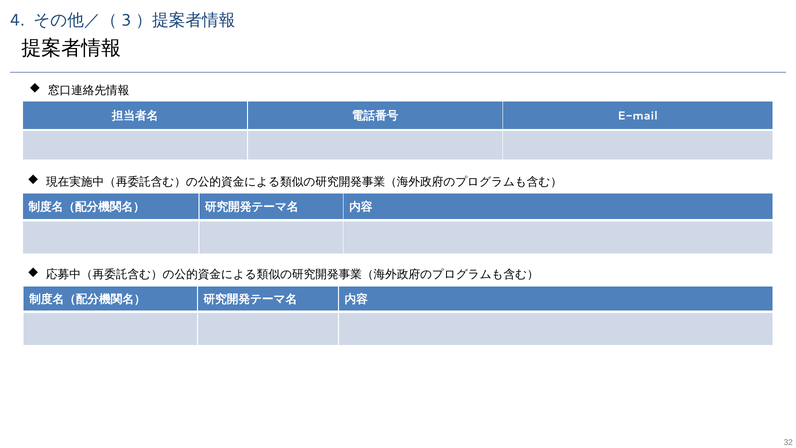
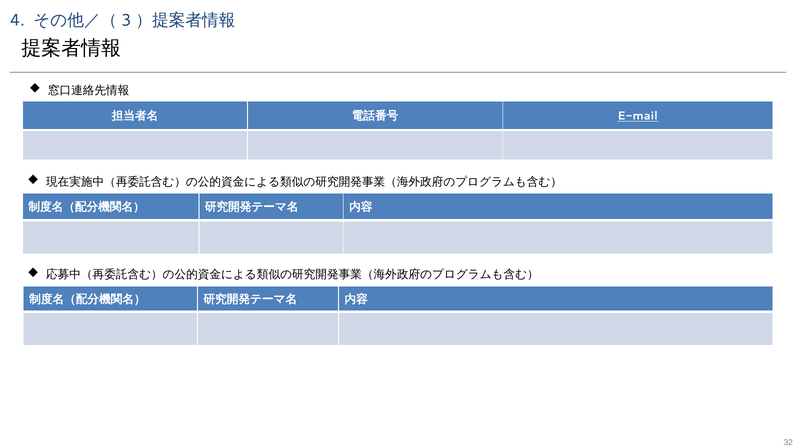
E-mail underline: none -> present
